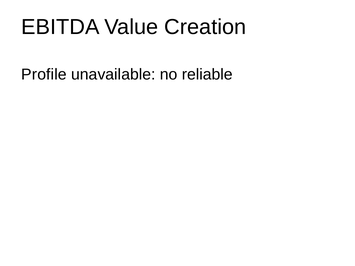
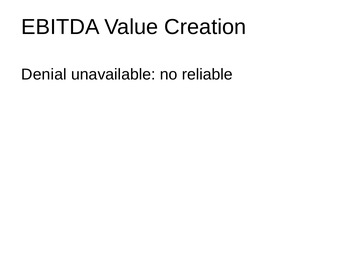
Profile: Profile -> Denial
